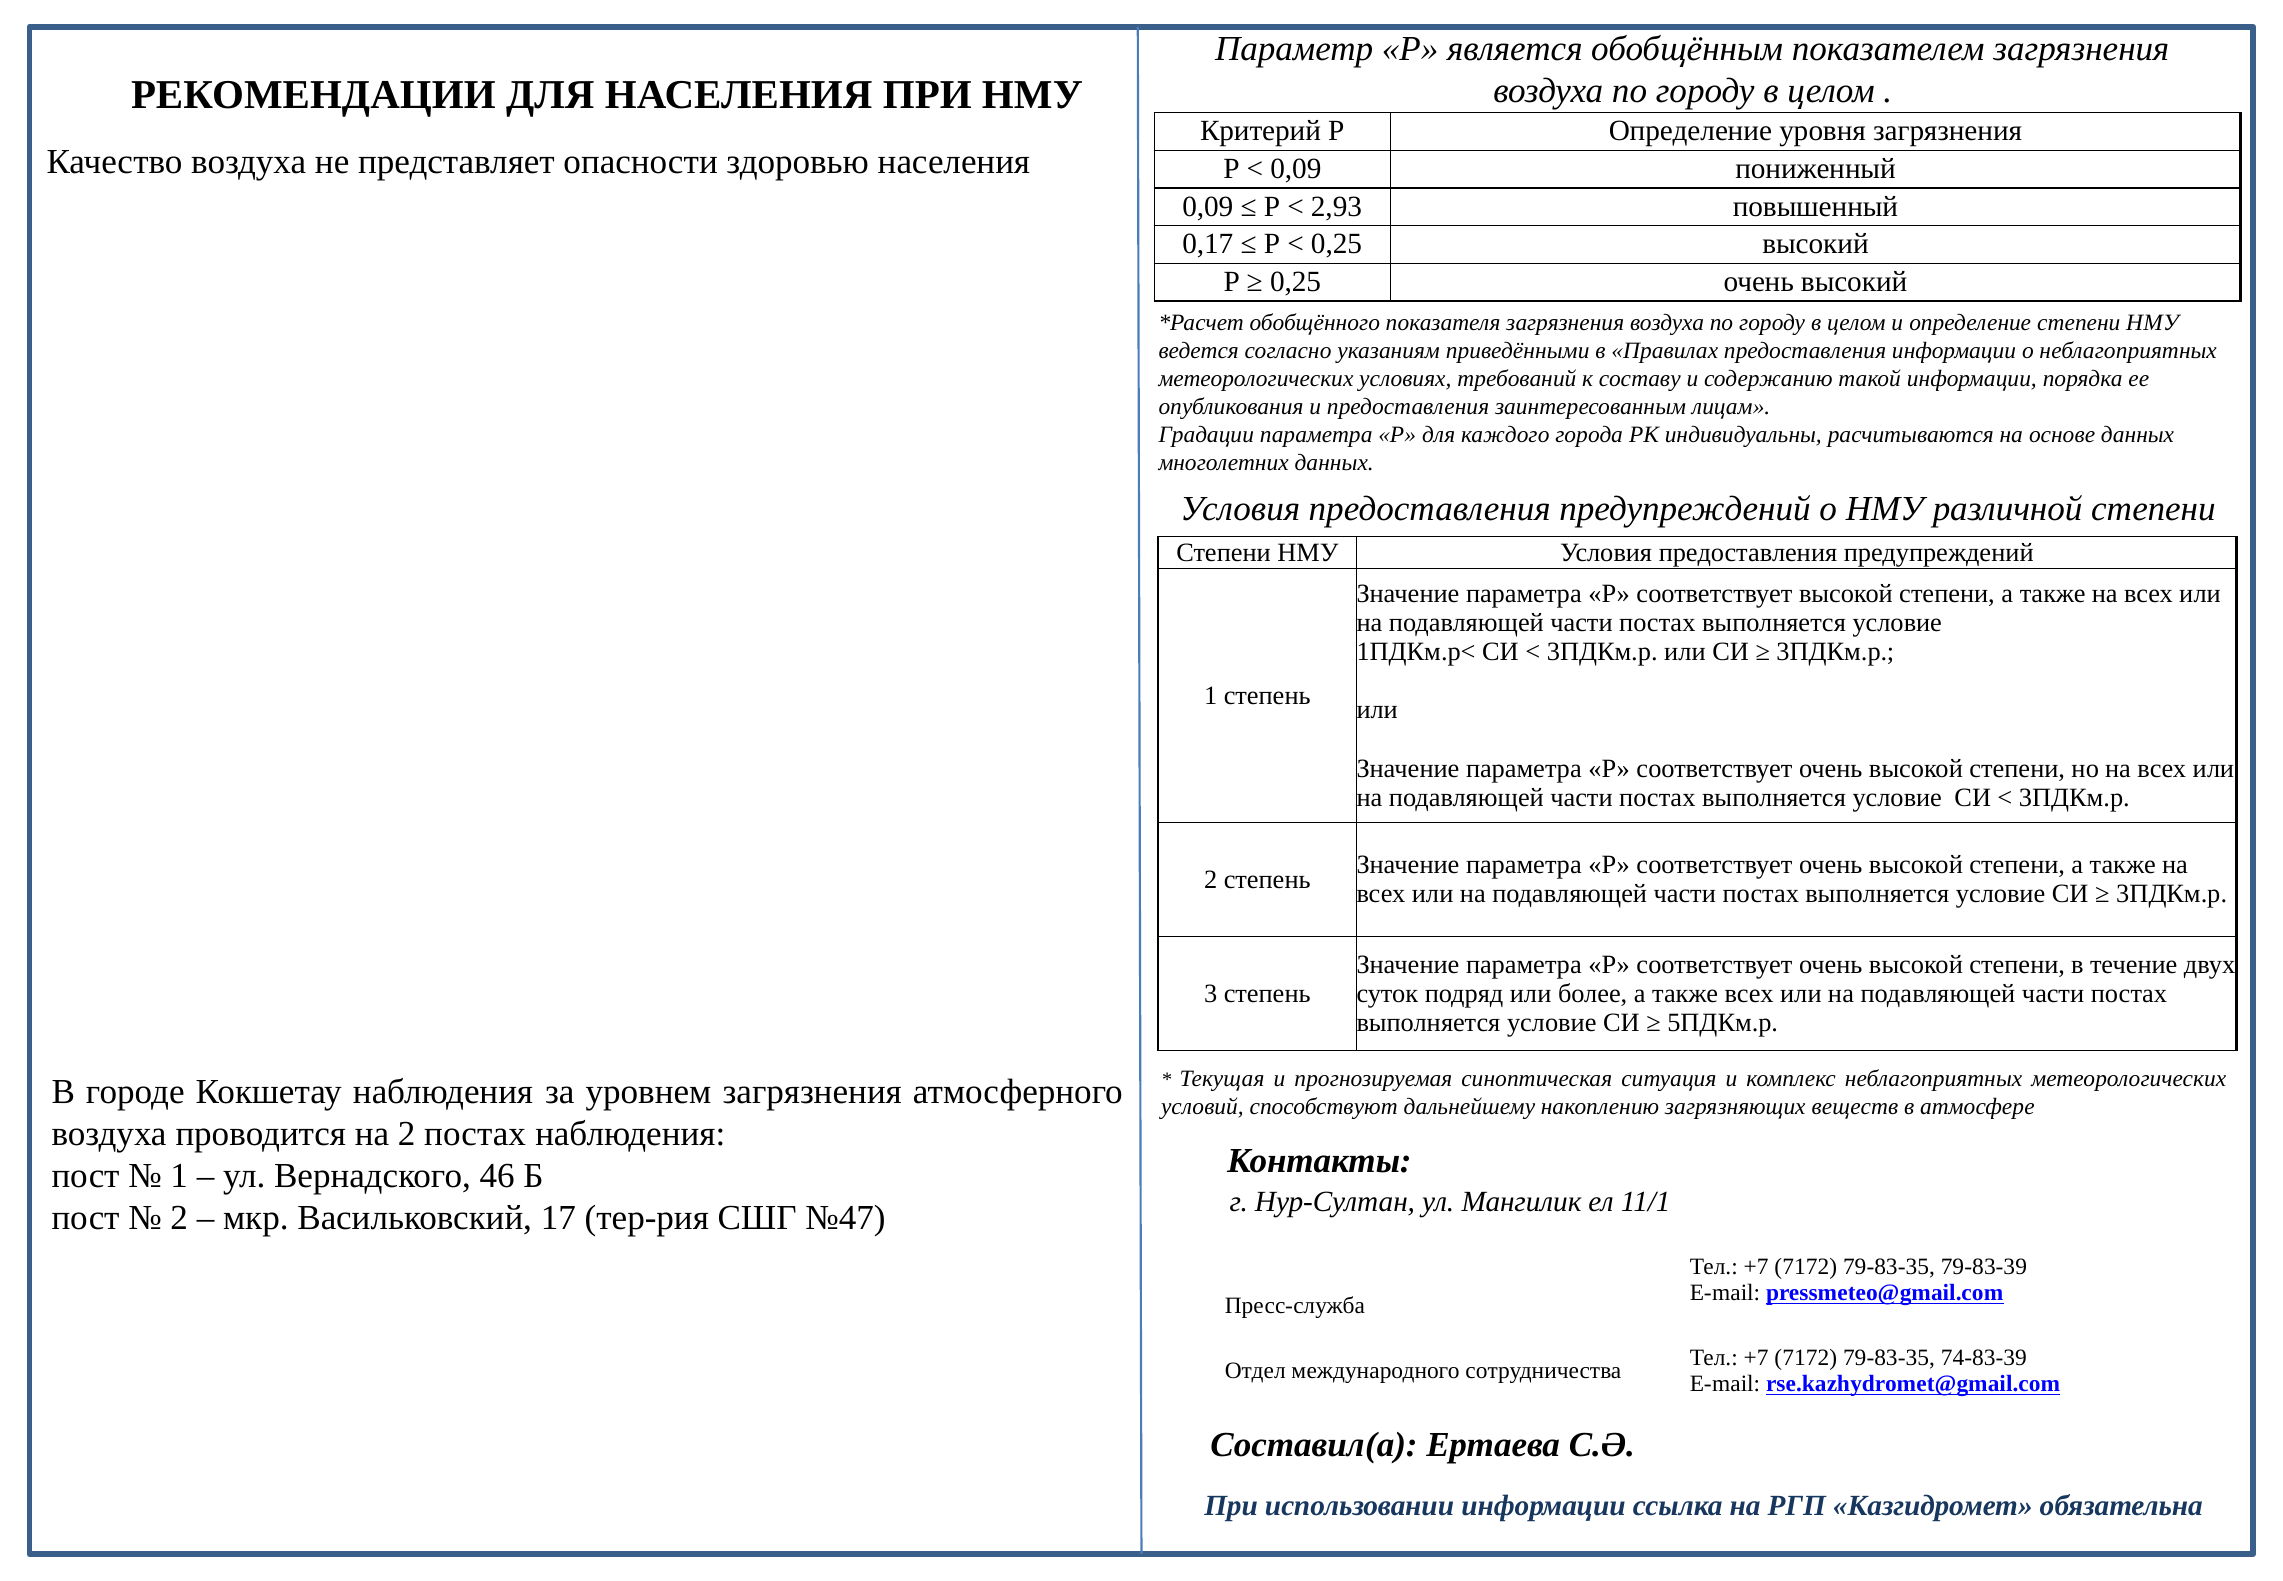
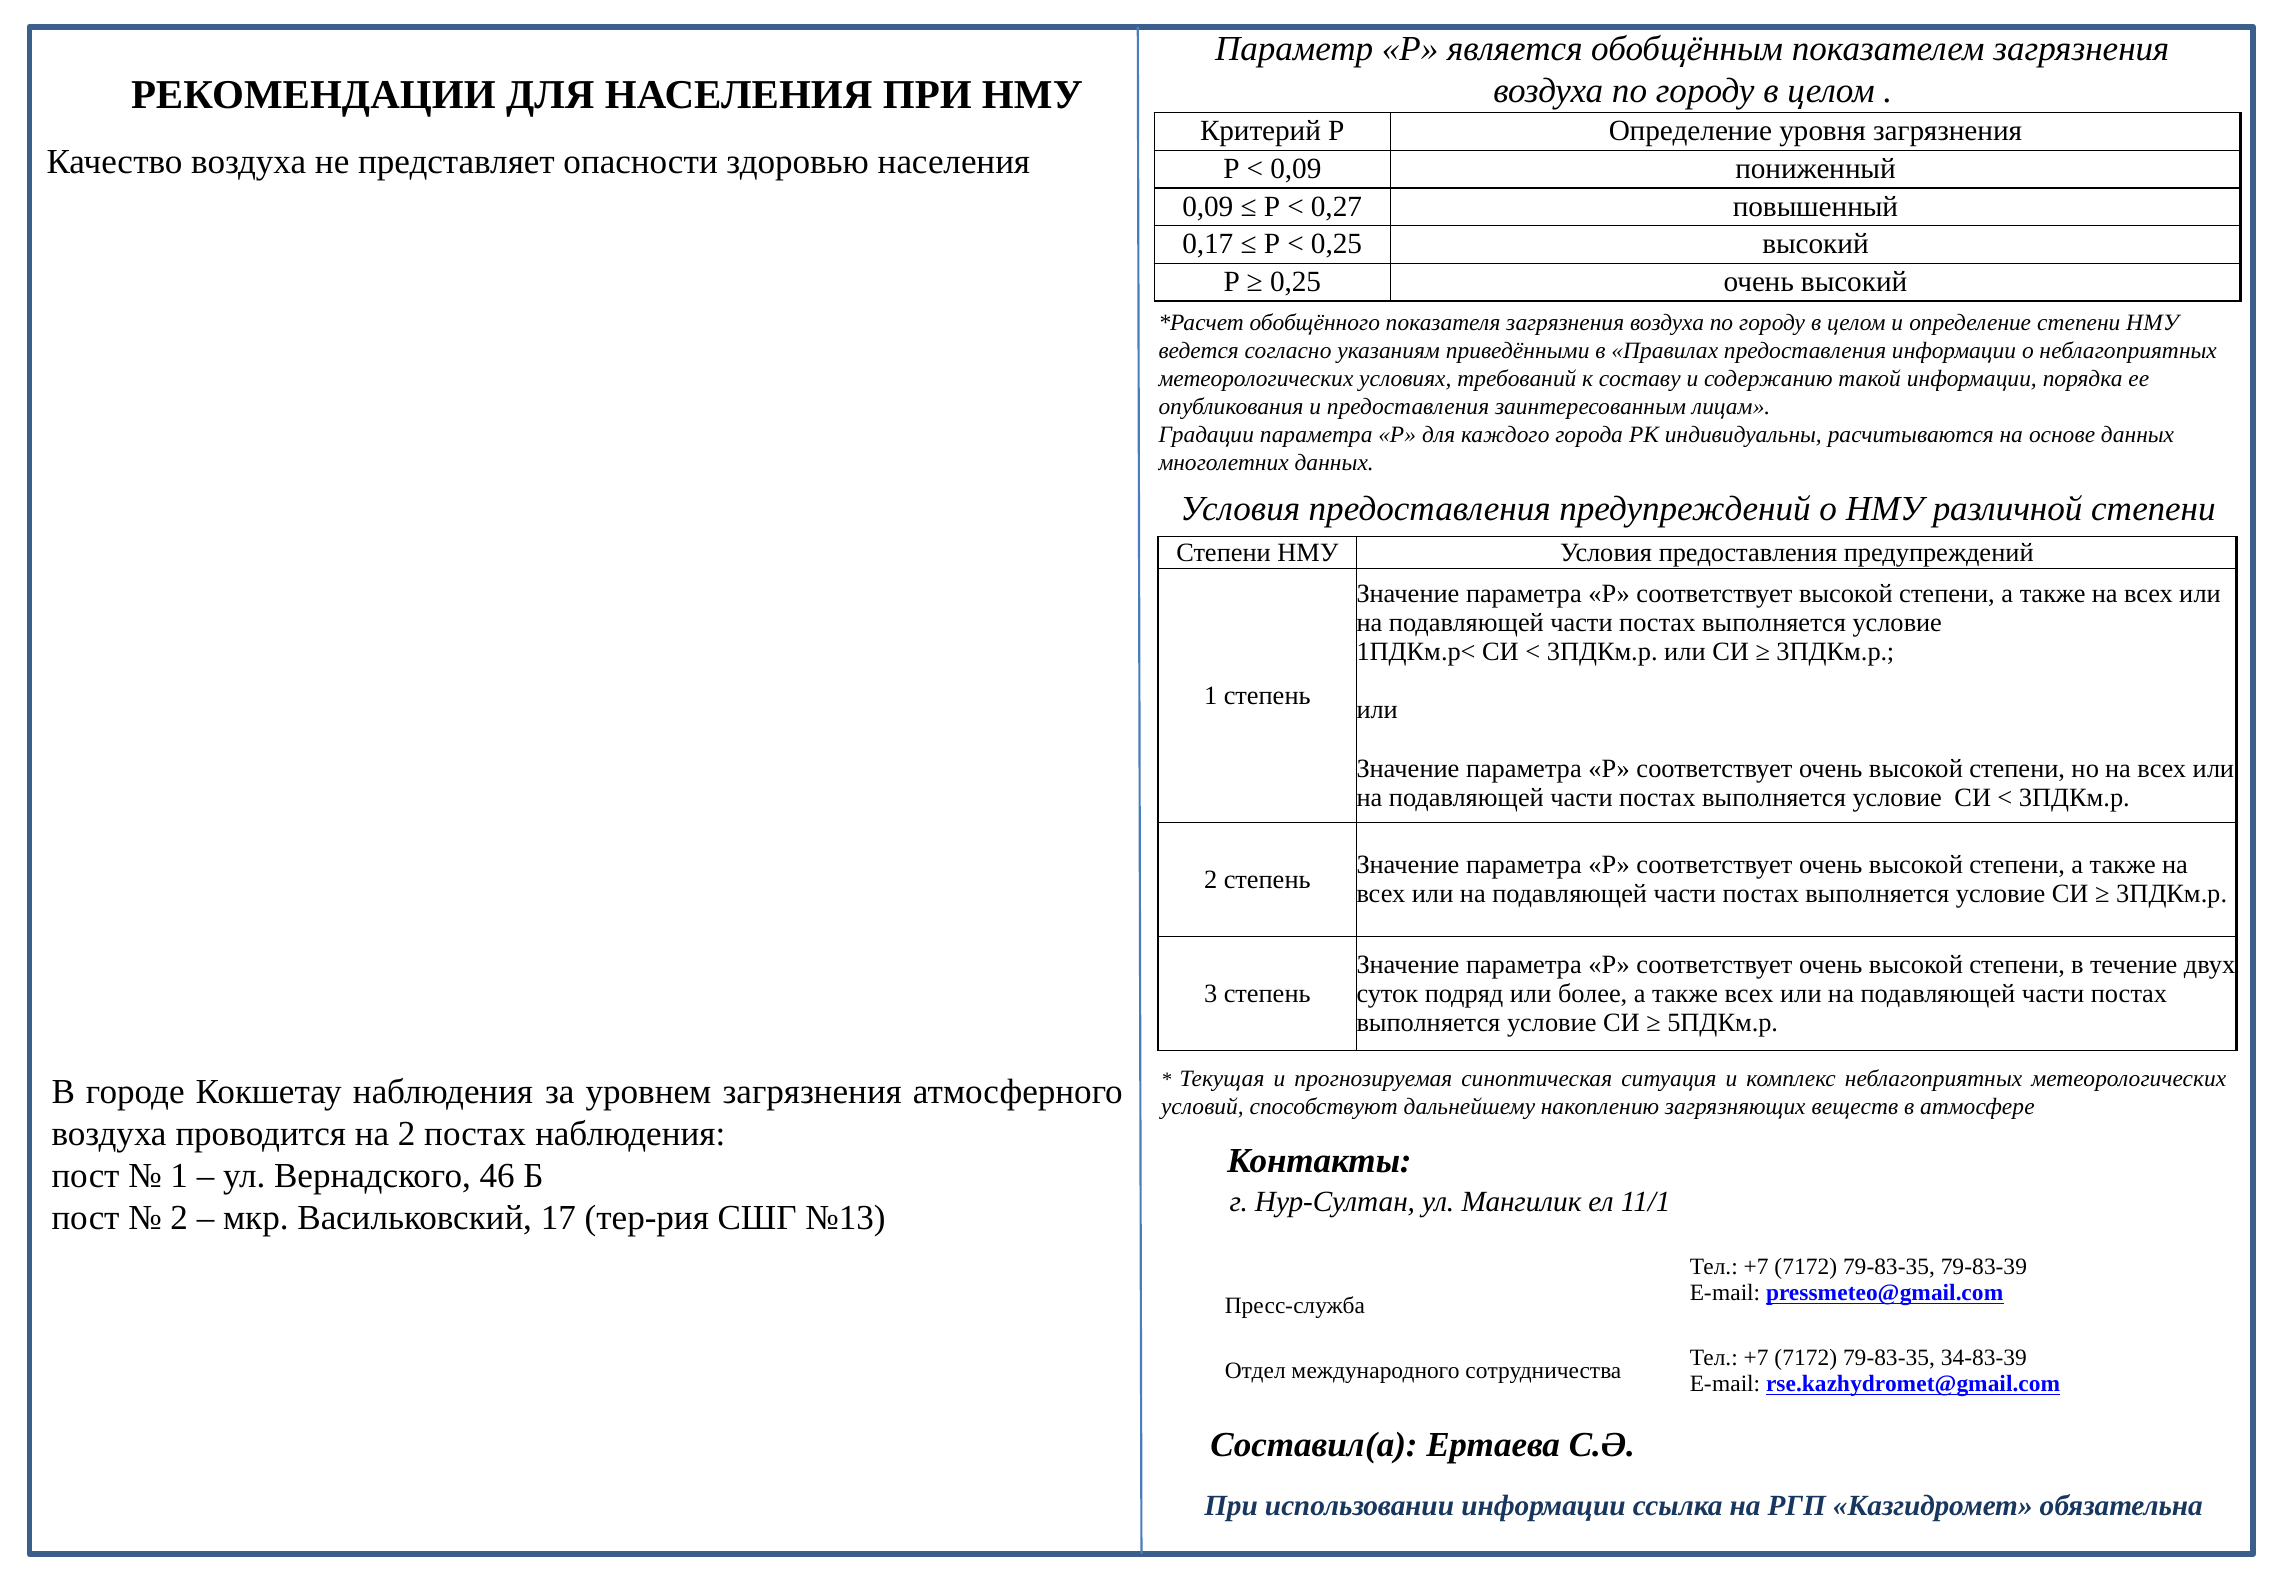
2,93: 2,93 -> 0,27
№47: №47 -> №13
74-83-39: 74-83-39 -> 34-83-39
